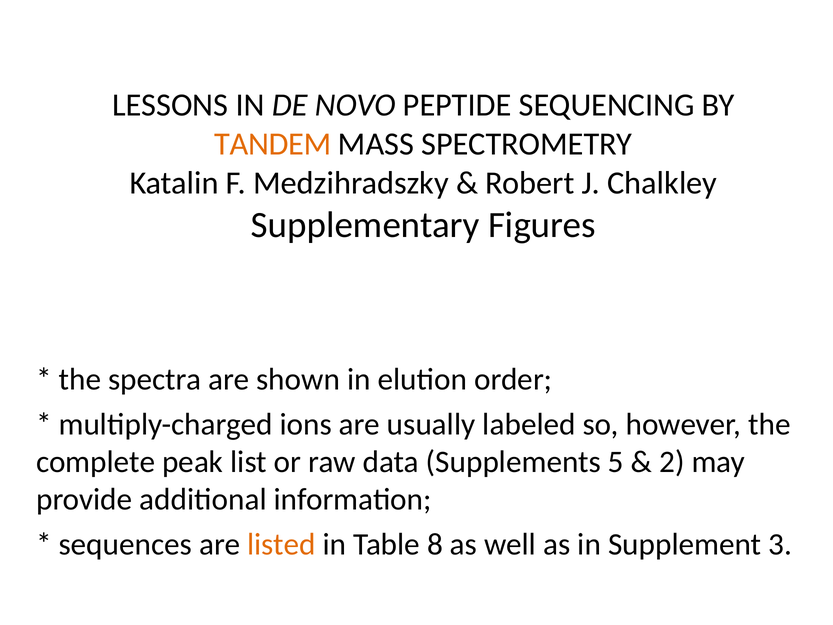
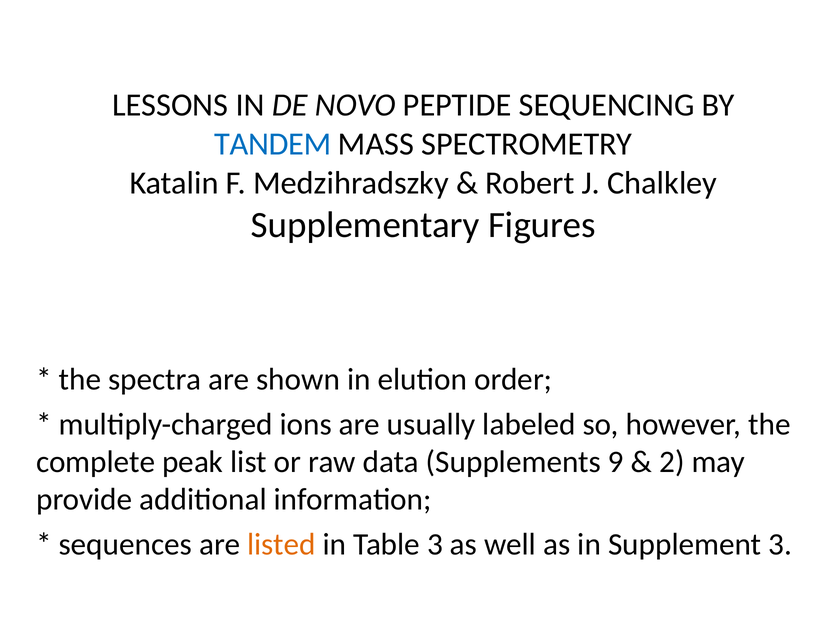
TANDEM colour: orange -> blue
5: 5 -> 9
Table 8: 8 -> 3
